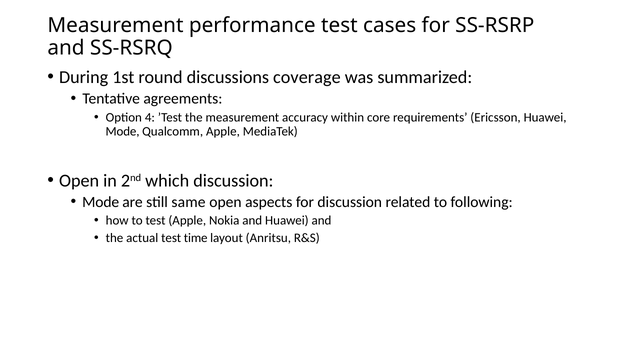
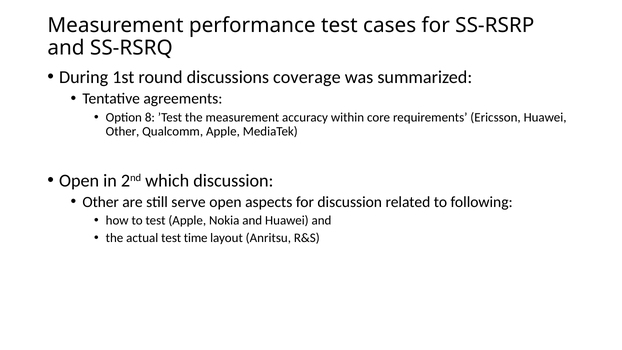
4: 4 -> 8
Mode at (123, 131): Mode -> Other
Mode at (101, 202): Mode -> Other
same: same -> serve
